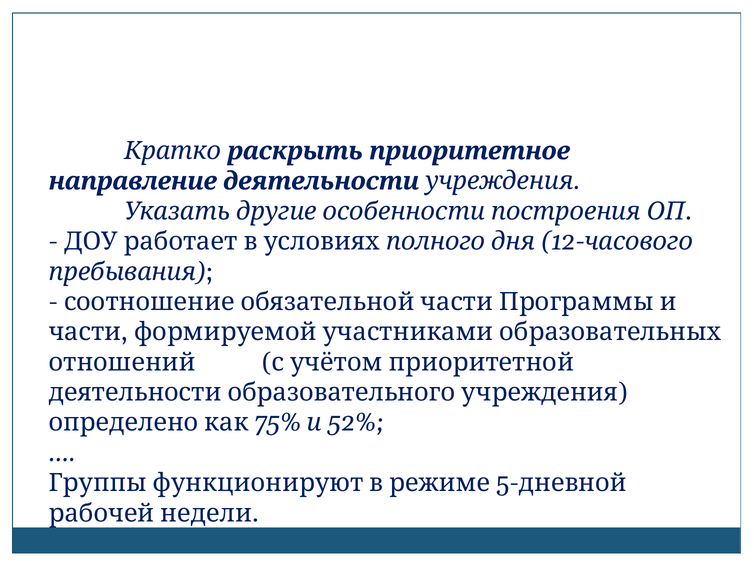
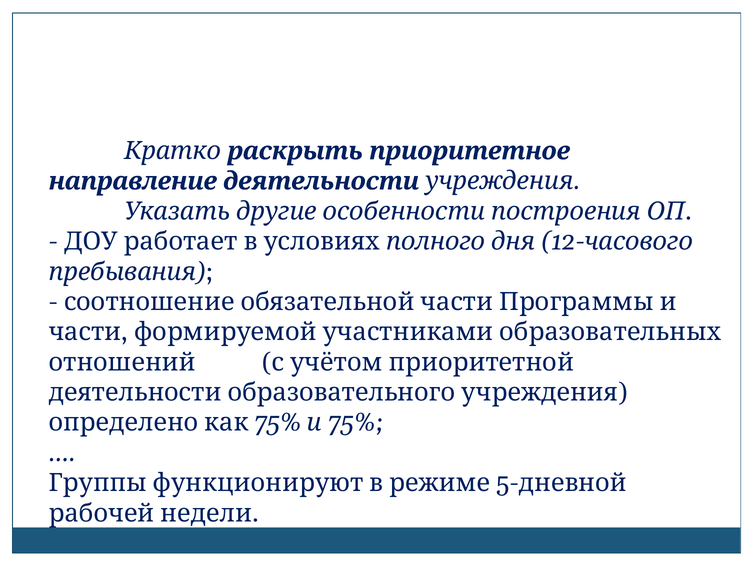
52%: 52% -> 75%
